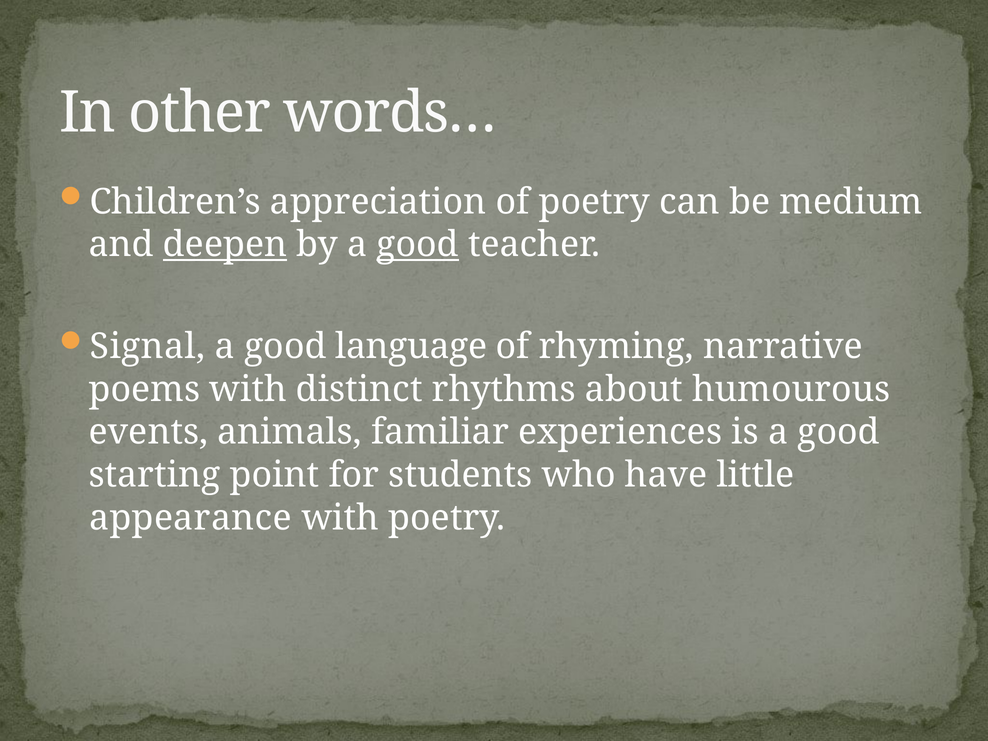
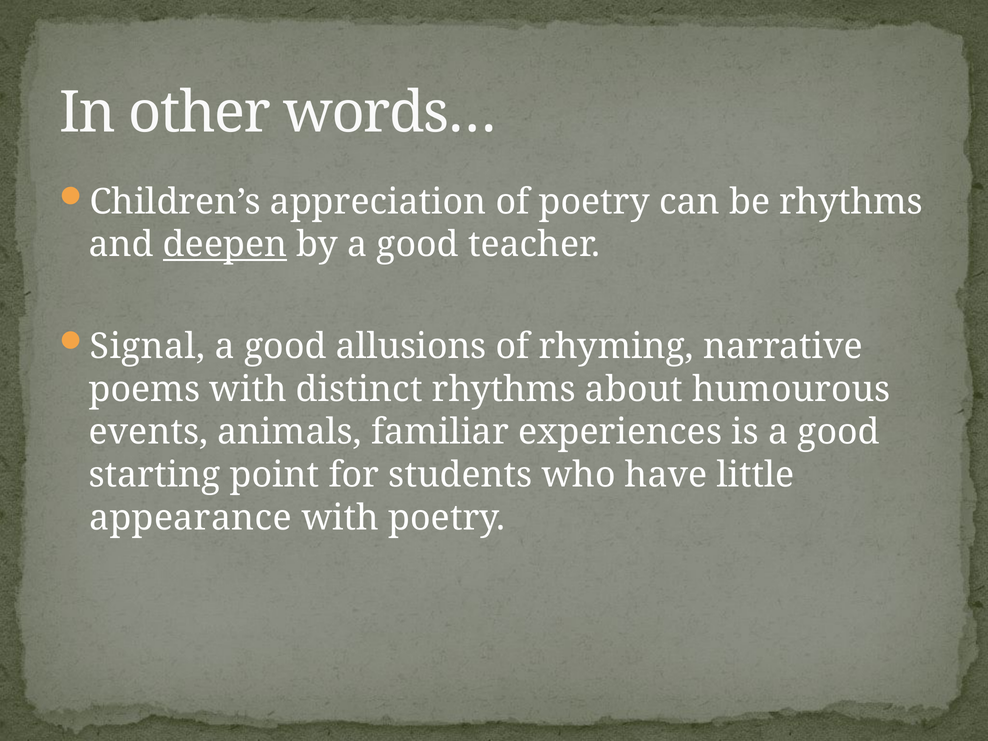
be medium: medium -> rhythms
good at (418, 245) underline: present -> none
language: language -> allusions
